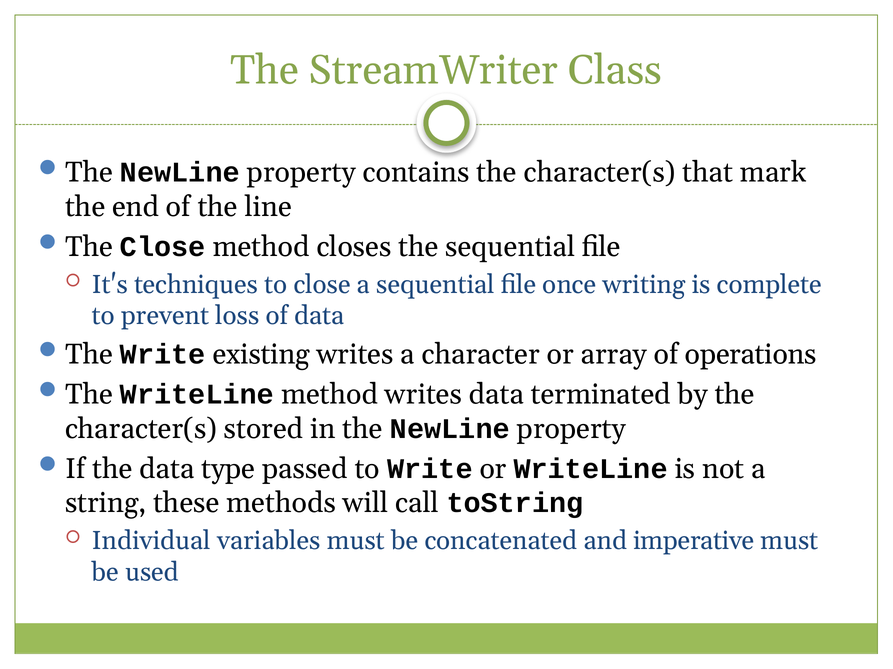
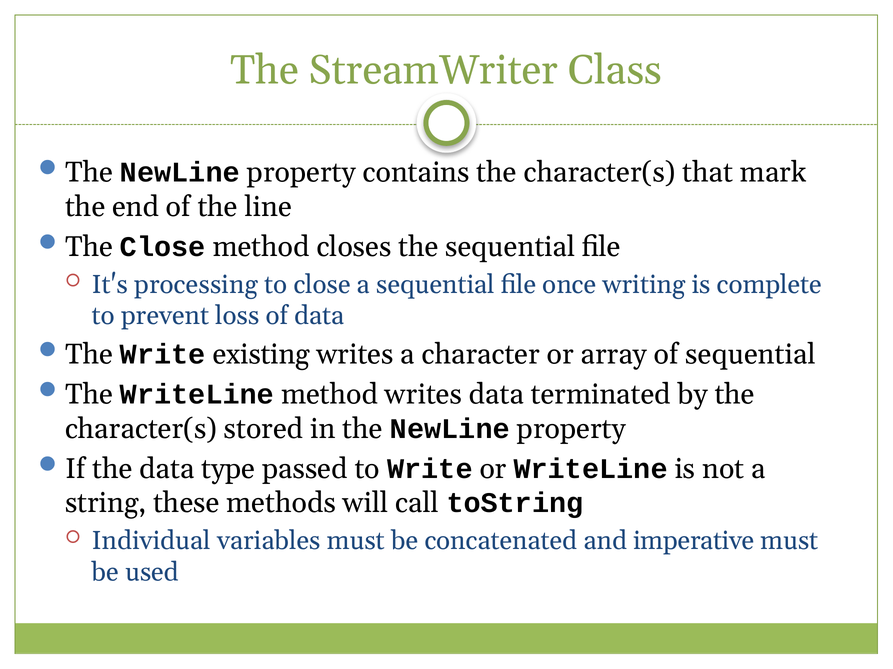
techniques: techniques -> processing
of operations: operations -> sequential
